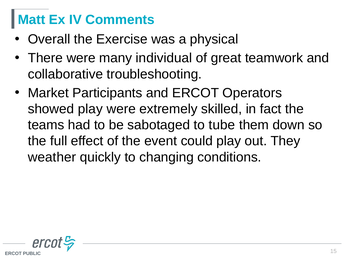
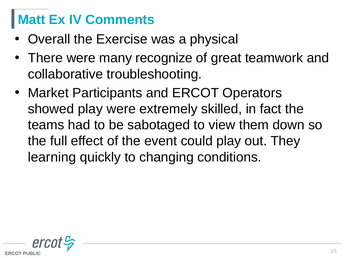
individual: individual -> recognize
tube: tube -> view
weather: weather -> learning
